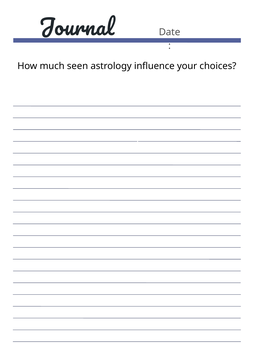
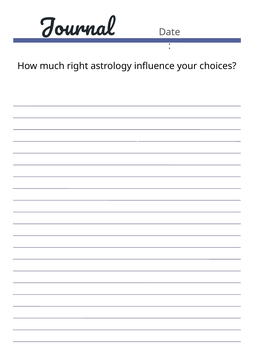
seen: seen -> right
